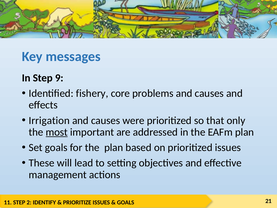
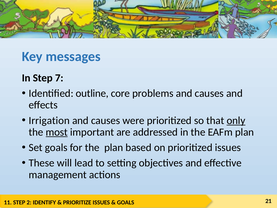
9: 9 -> 7
fishery: fishery -> outline
only underline: none -> present
